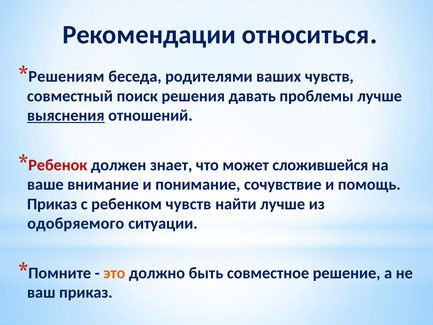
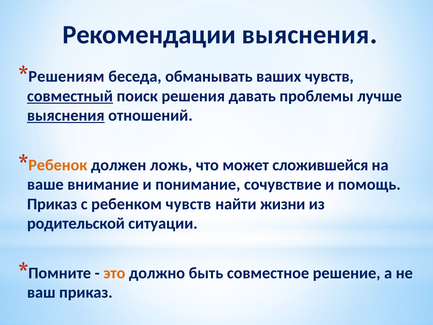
Рекомендации относиться: относиться -> выяснения
родителями: родителями -> обманывать
совместный underline: none -> present
Ребенок colour: red -> orange
знает: знает -> ложь
найти лучше: лучше -> жизни
одобряемого: одобряемого -> родительской
